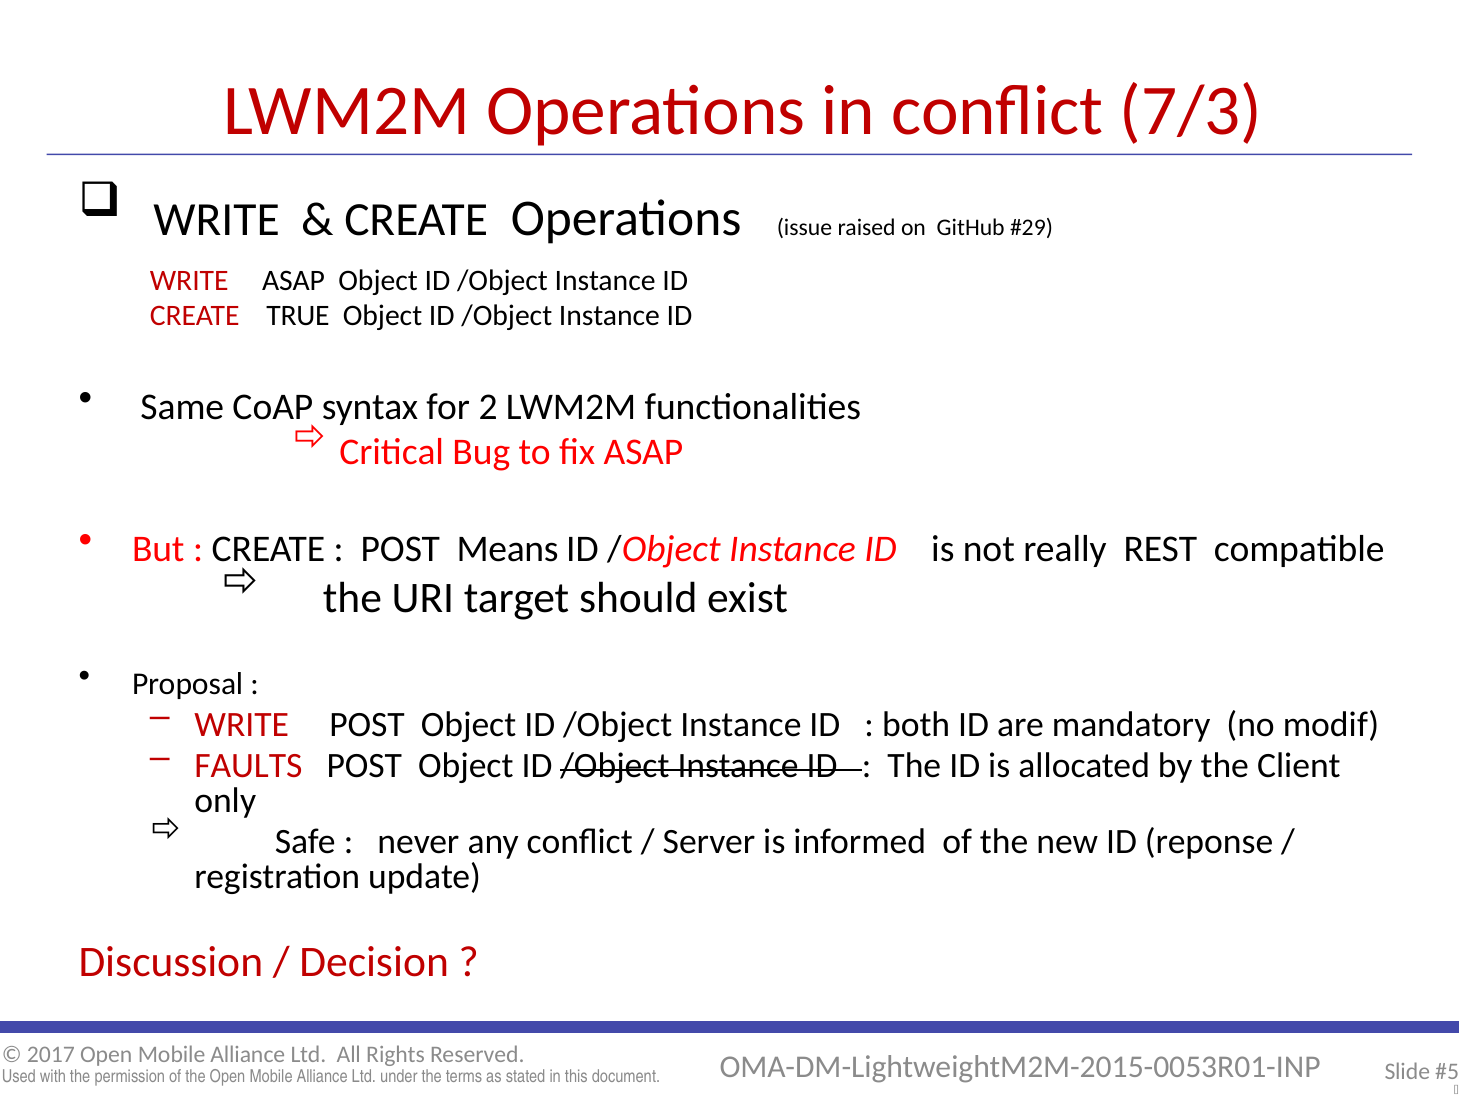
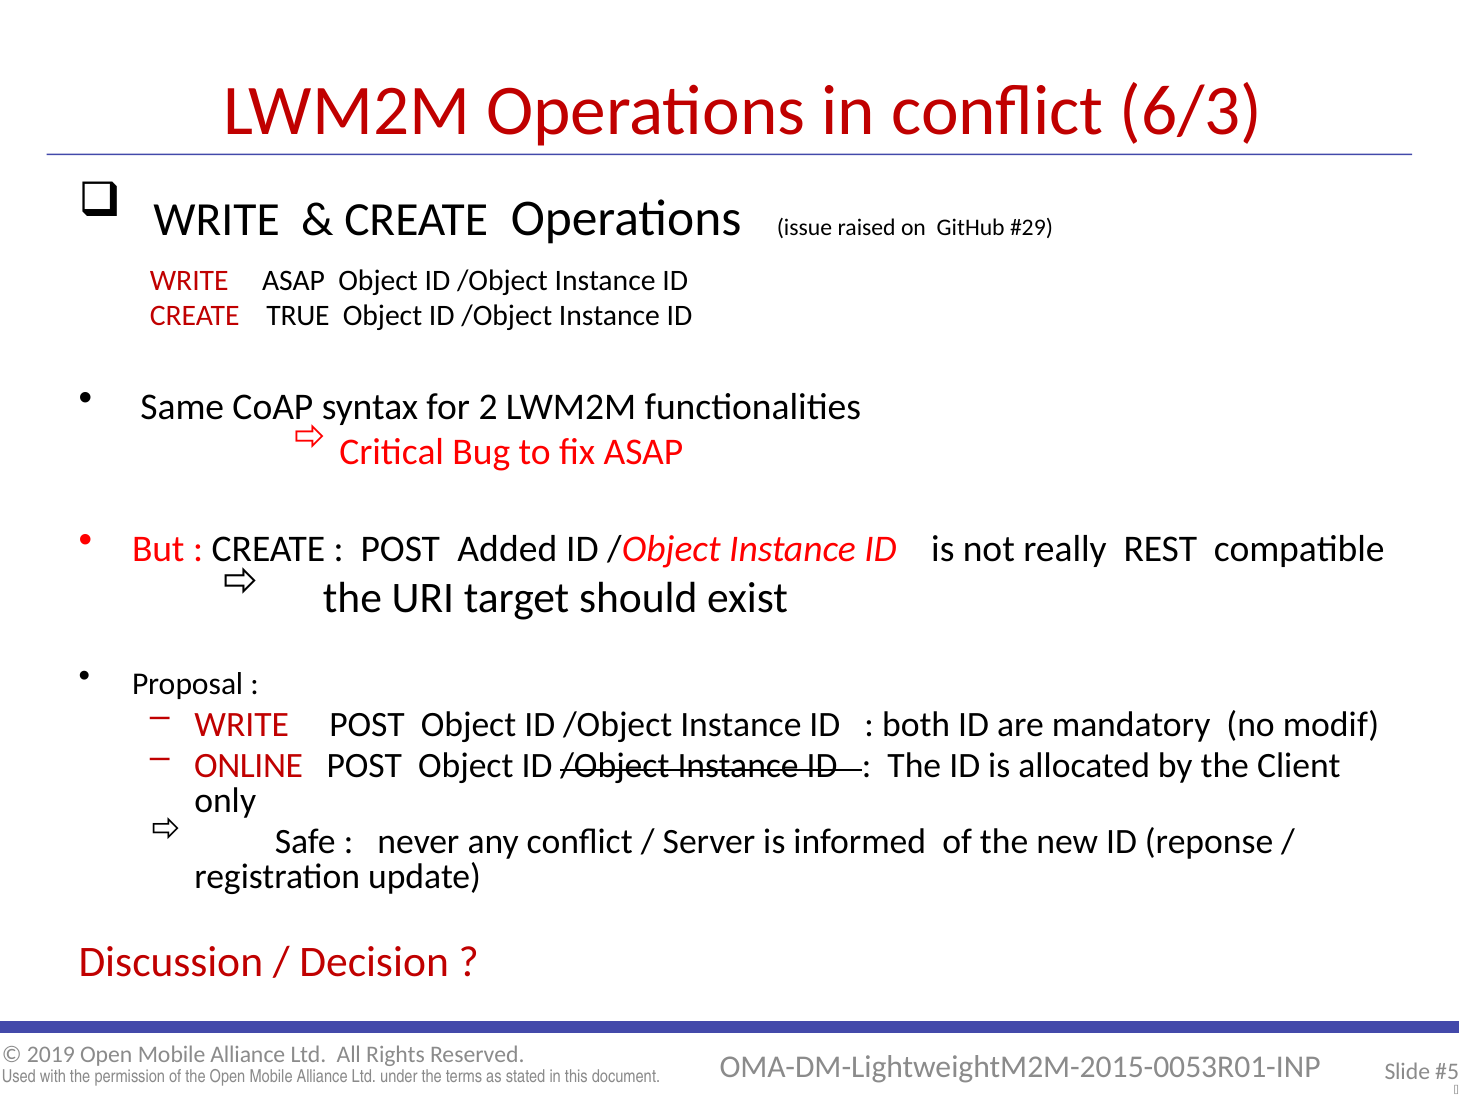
7/3: 7/3 -> 6/3
Means: Means -> Added
FAULTS: FAULTS -> ONLINE
2017: 2017 -> 2019
